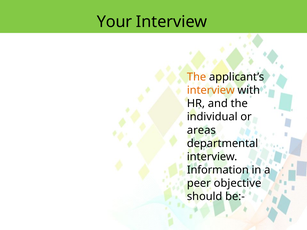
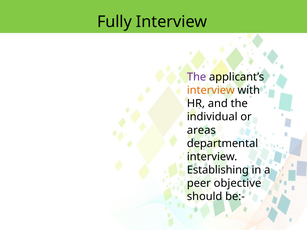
Your: Your -> Fully
The at (197, 77) colour: orange -> purple
Information: Information -> Establishing
